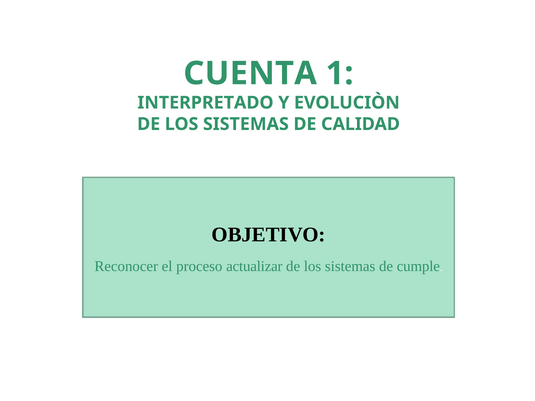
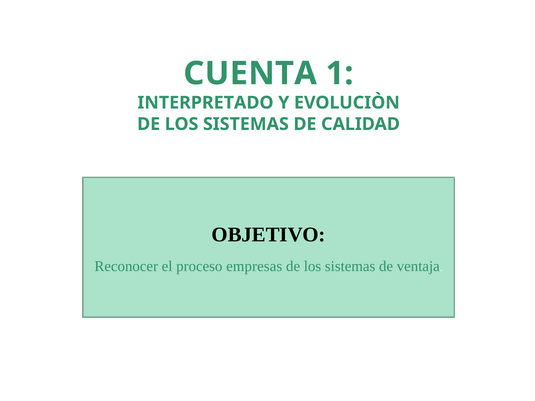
actualizar: actualizar -> empresas
cumple: cumple -> ventaja
